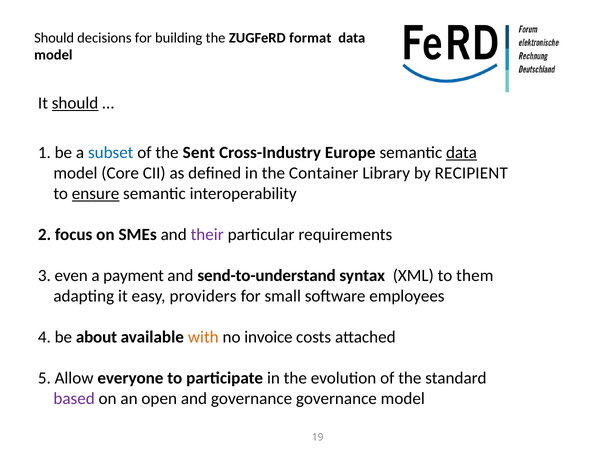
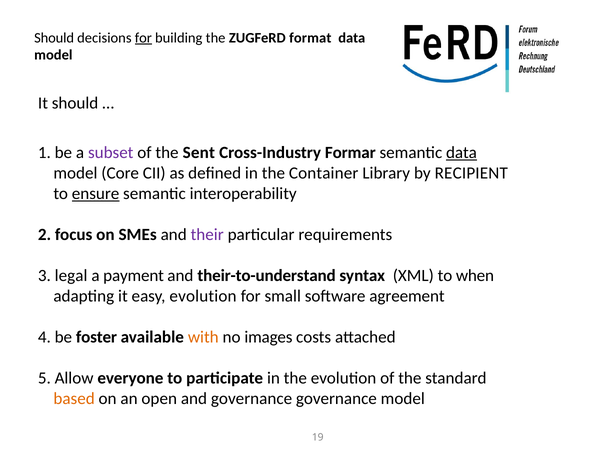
for at (143, 38) underline: none -> present
should at (75, 103) underline: present -> none
subset colour: blue -> purple
Europe: Europe -> Formar
even: even -> legal
send-to-understand: send-to-understand -> their-to-understand
them: them -> when
easy providers: providers -> evolution
employees: employees -> agreement
about: about -> foster
invoice: invoice -> images
based colour: purple -> orange
